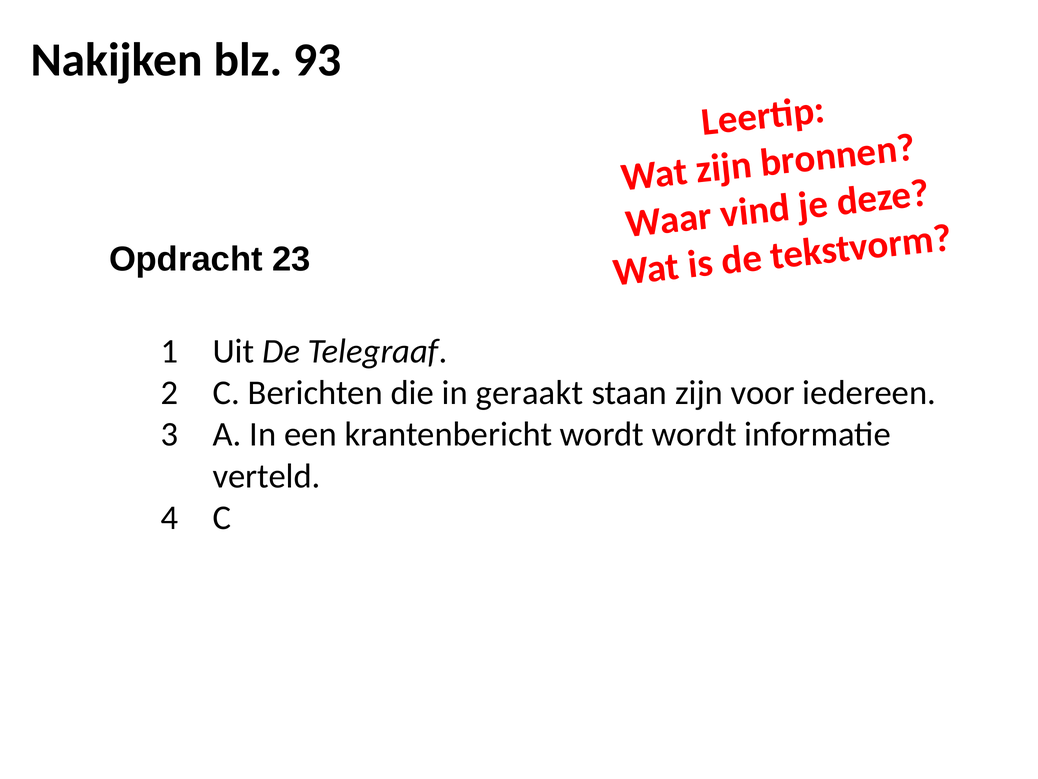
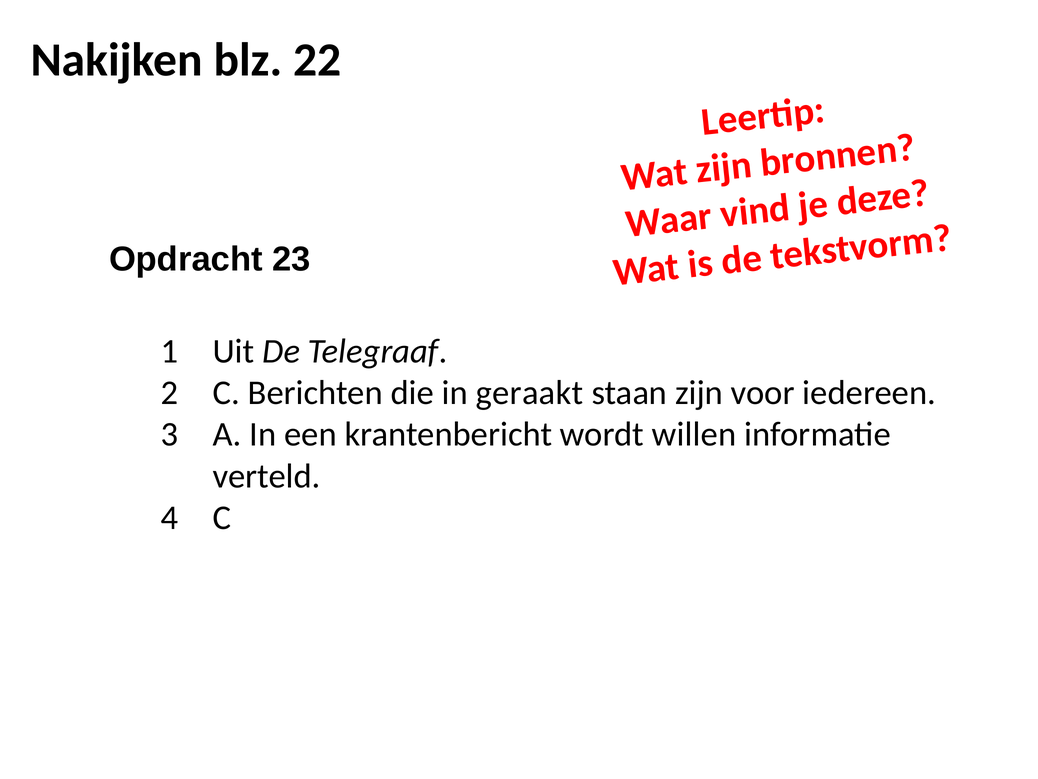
93: 93 -> 22
wordt wordt: wordt -> willen
